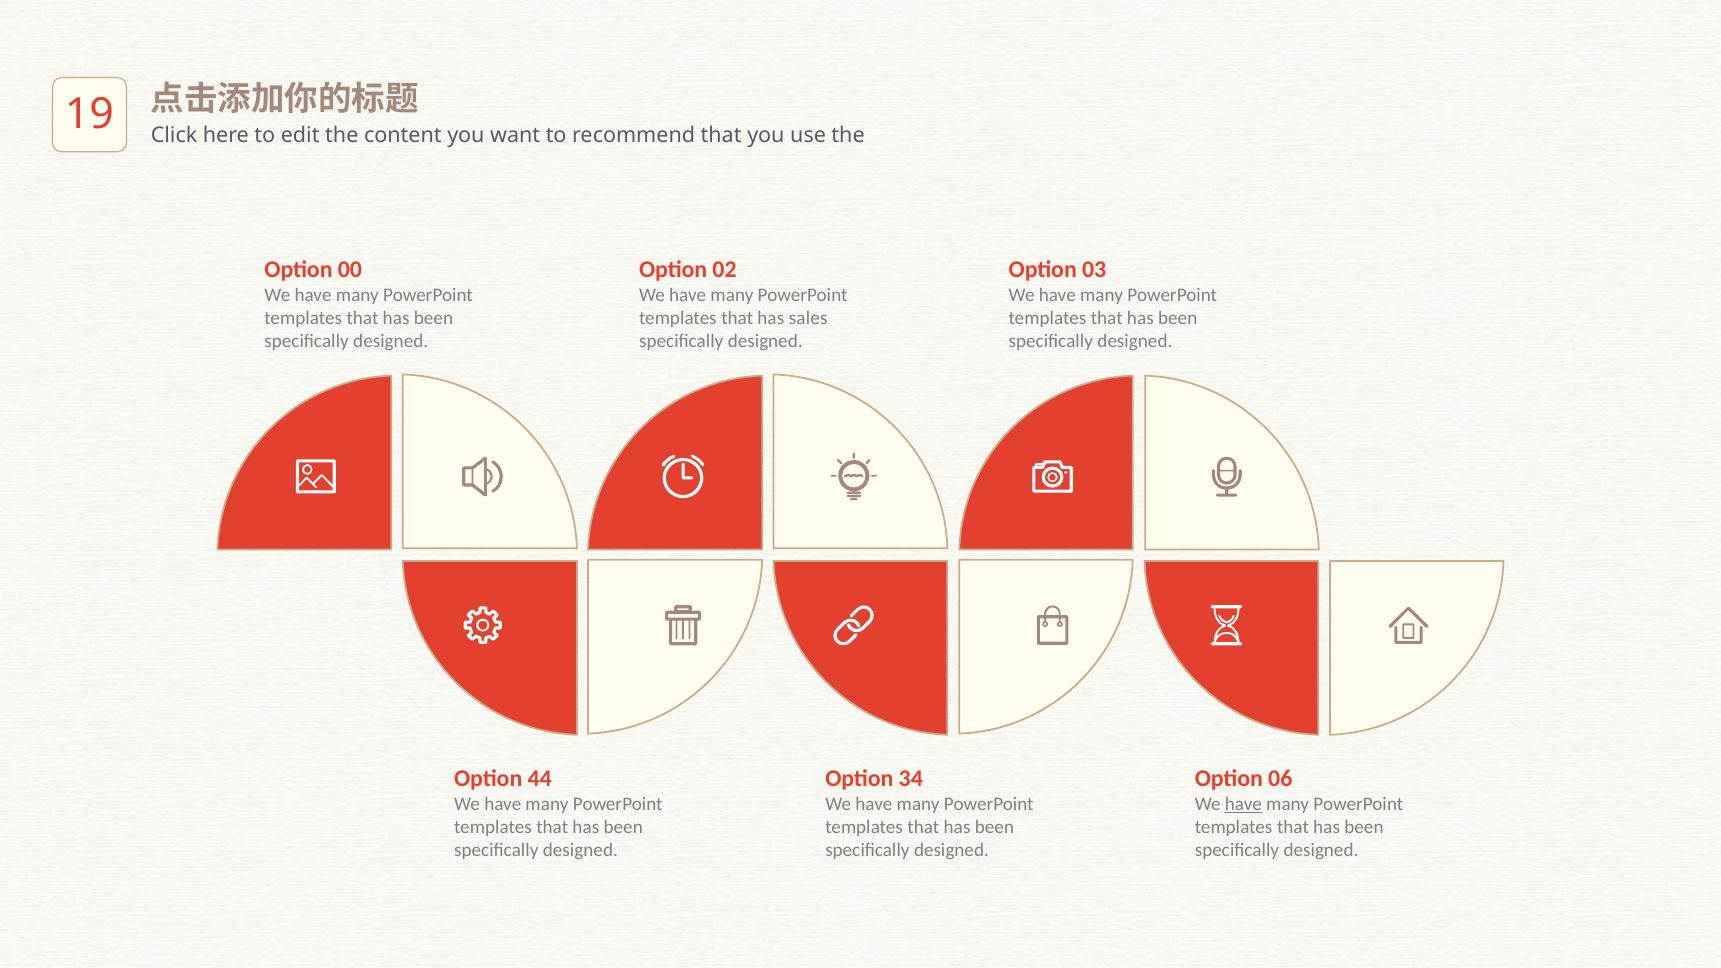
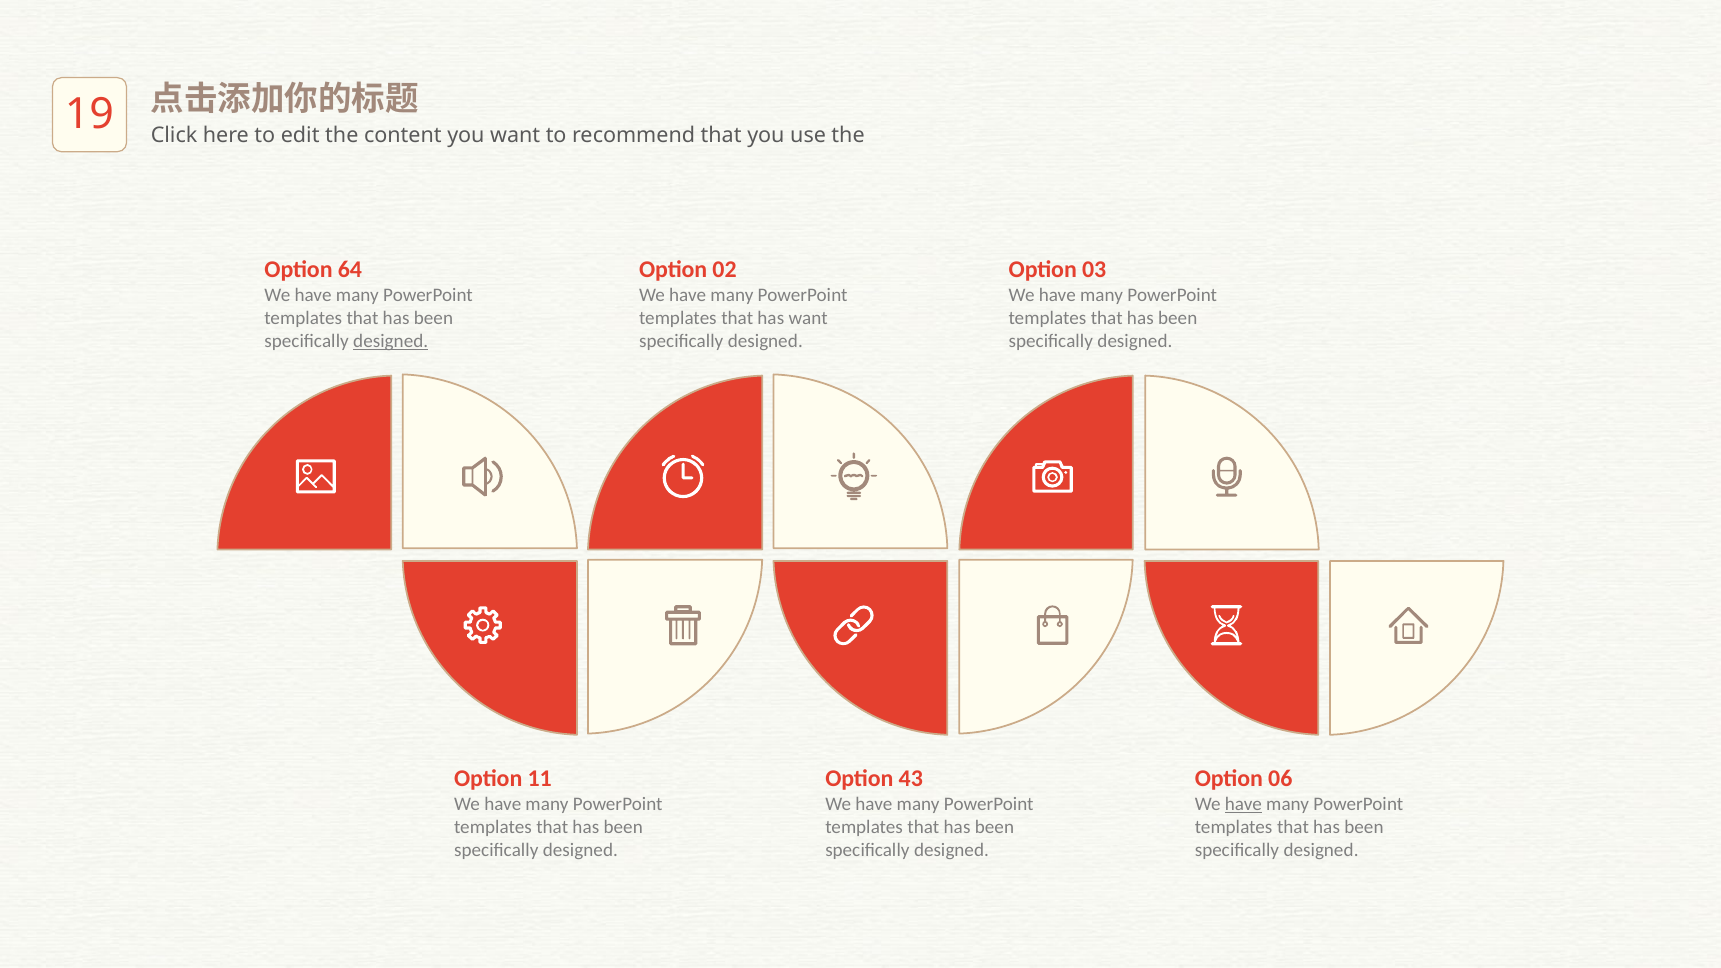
00: 00 -> 64
has sales: sales -> want
designed at (391, 341) underline: none -> present
44: 44 -> 11
34: 34 -> 43
